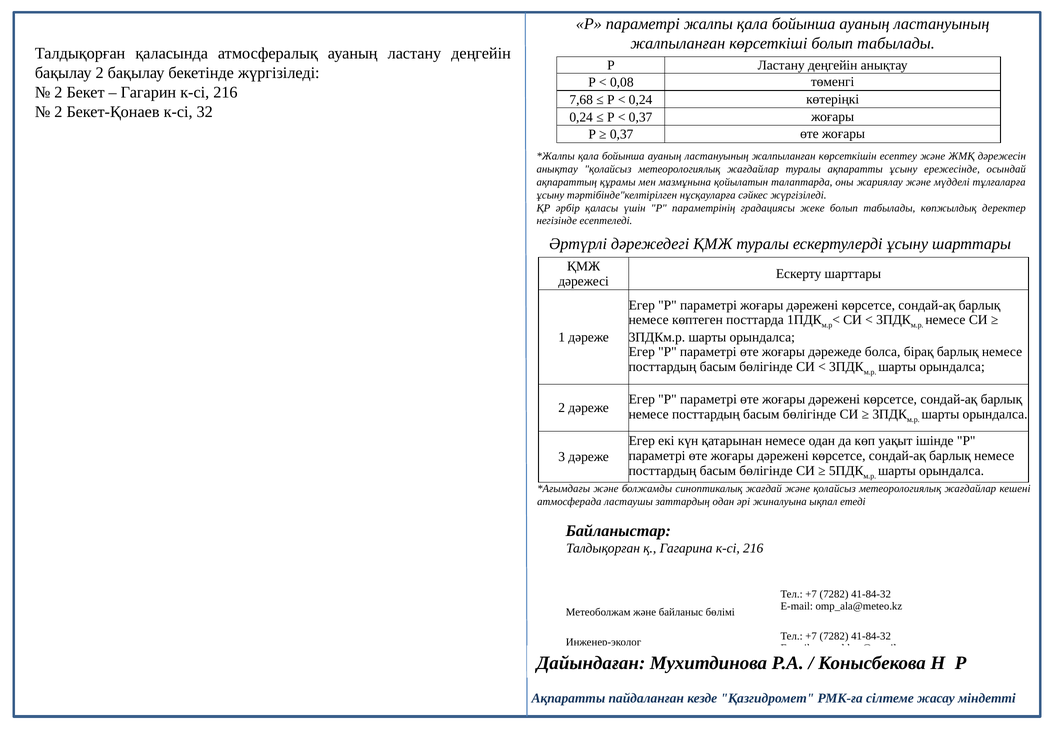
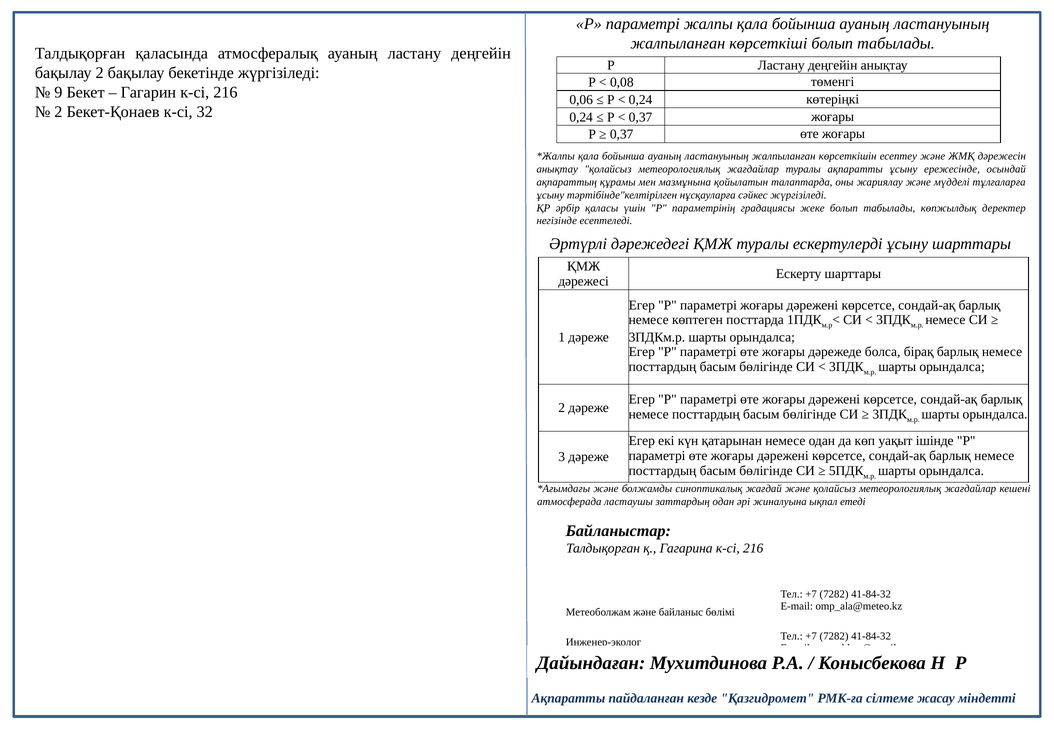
2 at (58, 93): 2 -> 9
7,68: 7,68 -> 0,06
